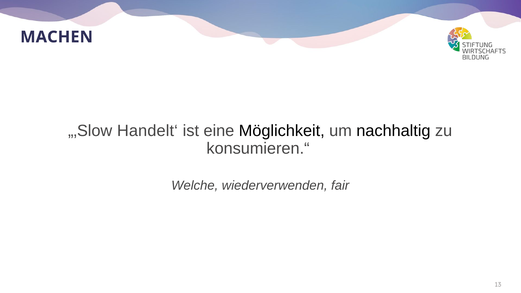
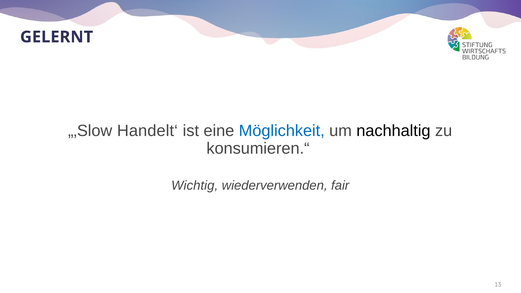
MACHEN: MACHEN -> GELERNT
Möglichkeit colour: black -> blue
Welche: Welche -> Wichtig
